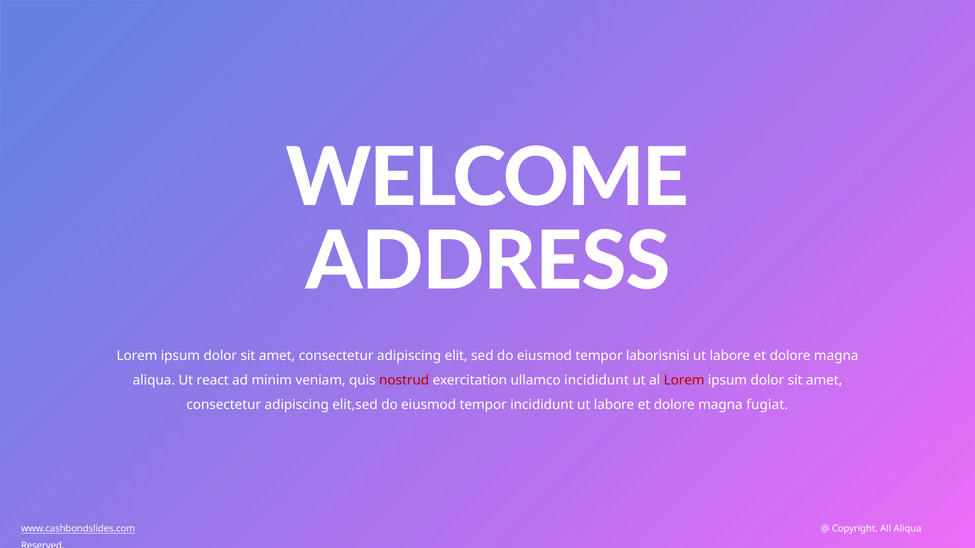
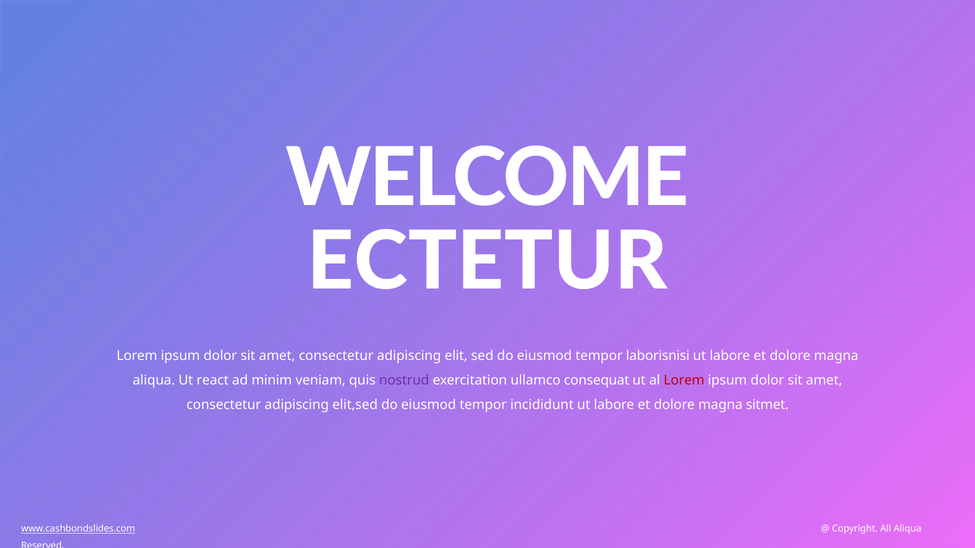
ADDRESS: ADDRESS -> ECTETUR
nostrud colour: red -> purple
ullamco incididunt: incididunt -> consequat
fugiat: fugiat -> sitmet
